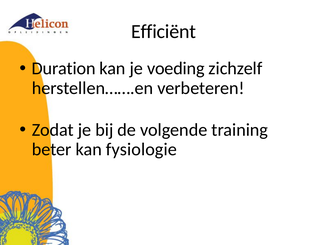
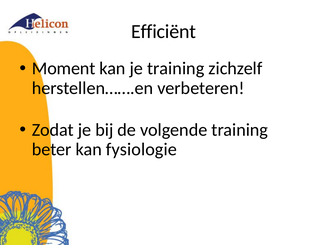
Duration: Duration -> Moment
je voeding: voeding -> training
